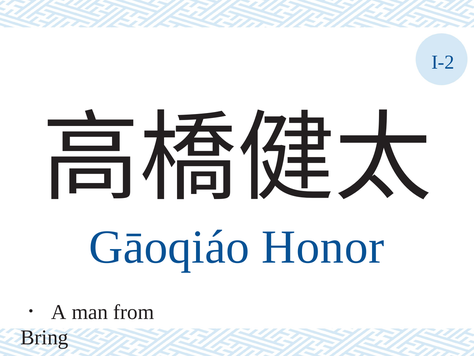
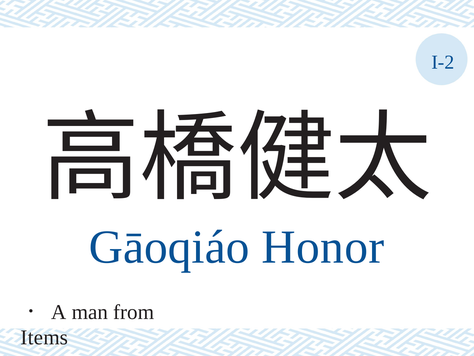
Bring: Bring -> Items
